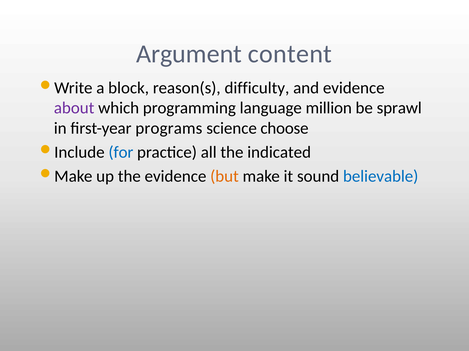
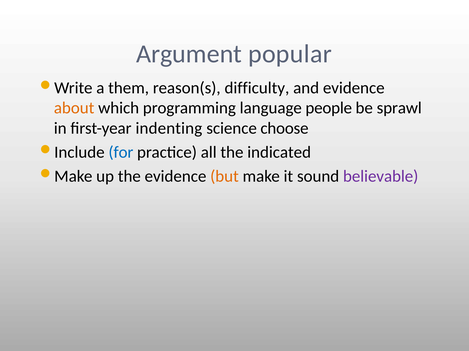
content: content -> popular
block: block -> them
about colour: purple -> orange
million: million -> people
programs: programs -> indenting
believable colour: blue -> purple
